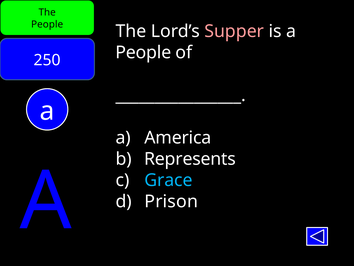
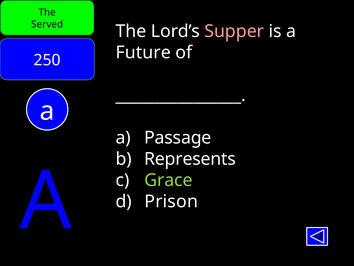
People at (47, 24): People -> Served
People at (143, 53): People -> Future
America: America -> Passage
Grace colour: light blue -> light green
